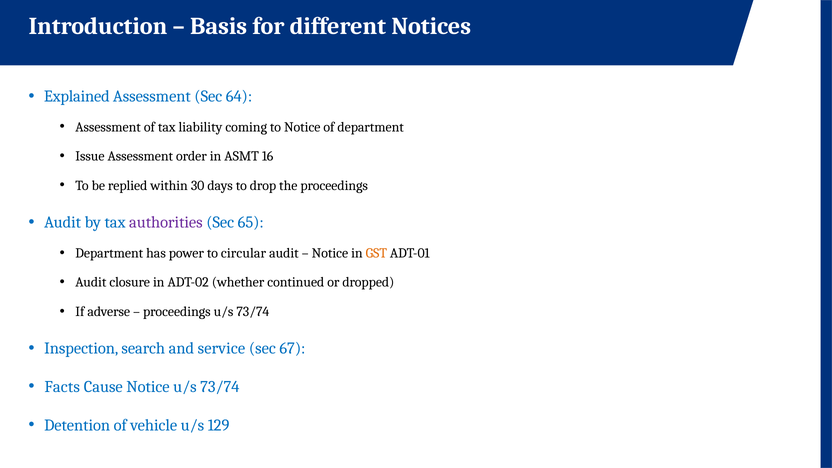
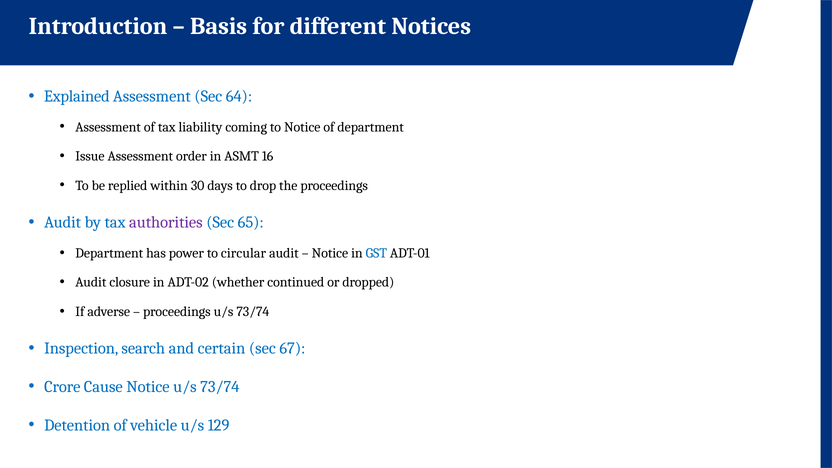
GST colour: orange -> blue
service: service -> certain
Facts: Facts -> Crore
